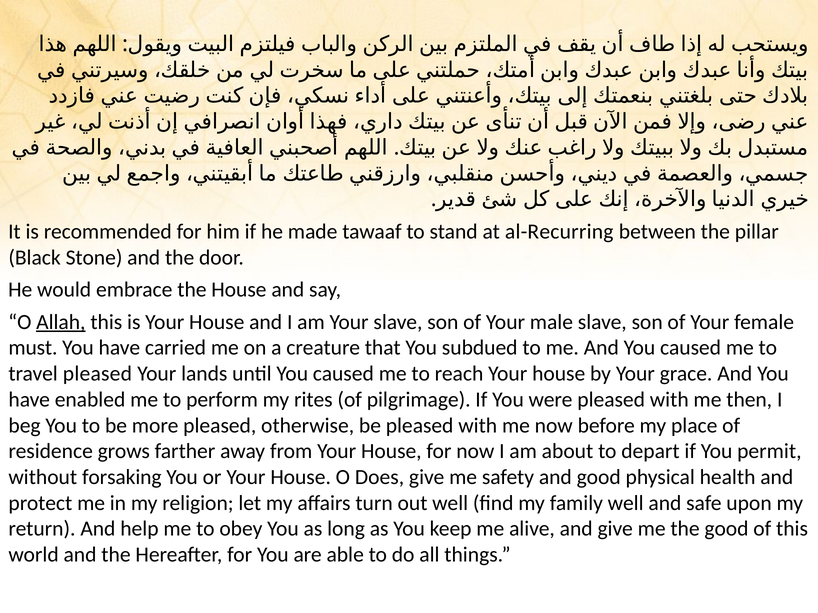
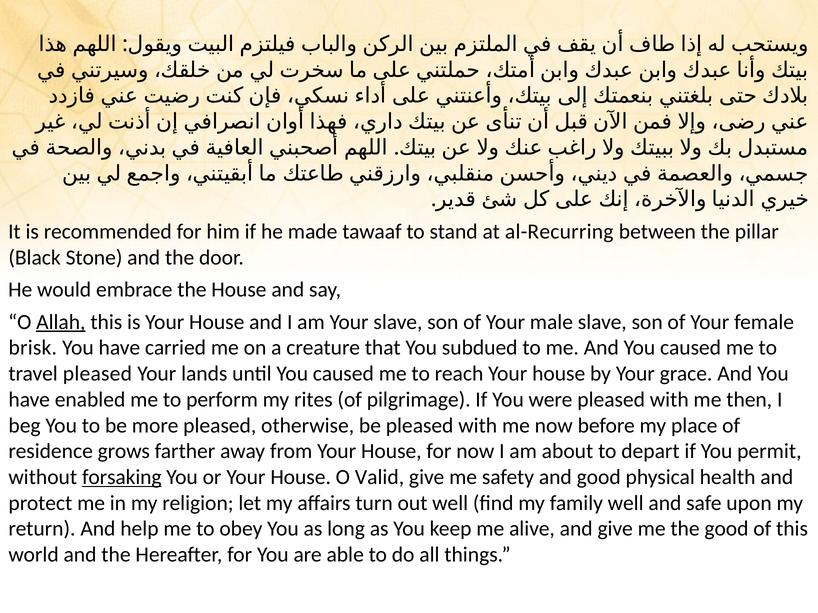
must: must -> brisk
forsaking underline: none -> present
Does: Does -> Valid
